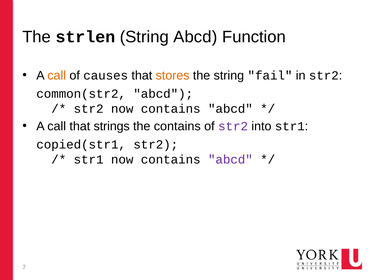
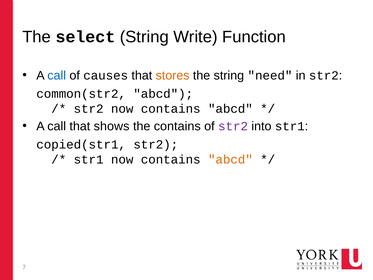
strlen: strlen -> select
String Abcd: Abcd -> Write
call at (57, 75) colour: orange -> blue
fail: fail -> need
strings: strings -> shows
abcd at (230, 159) colour: purple -> orange
